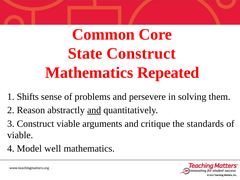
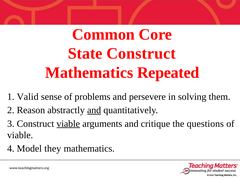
Shifts: Shifts -> Valid
viable at (68, 124) underline: none -> present
standards: standards -> questions
well: well -> they
